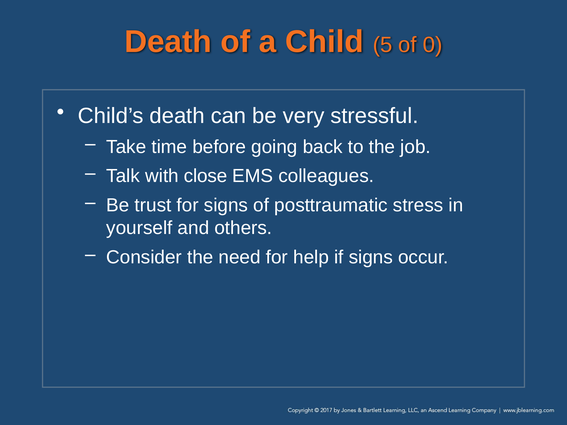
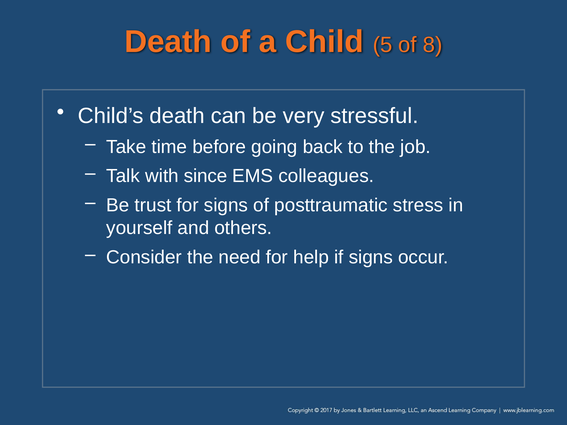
0: 0 -> 8
close: close -> since
